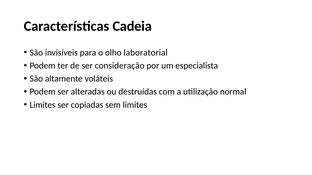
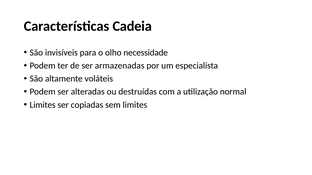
laboratorial: laboratorial -> necessidade
consideração: consideração -> armazenadas
